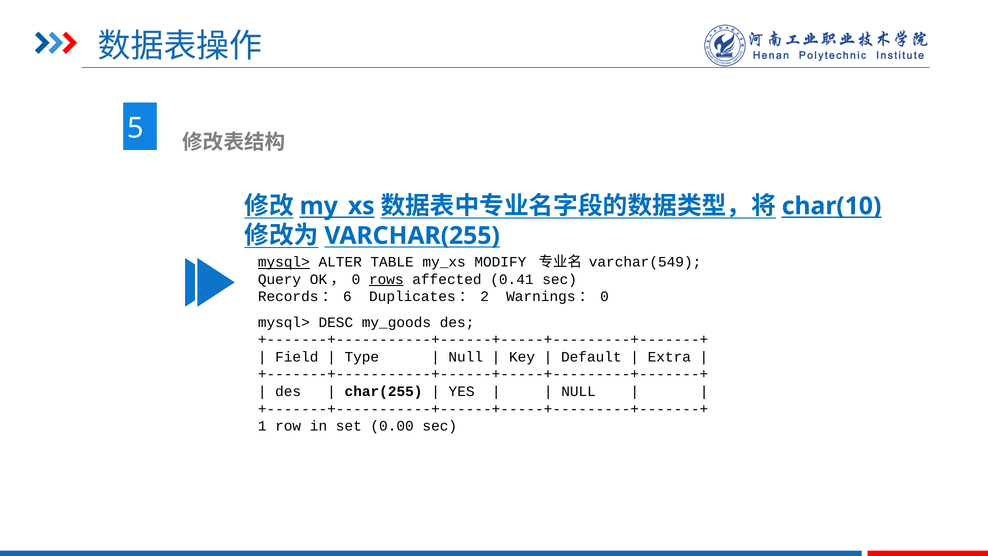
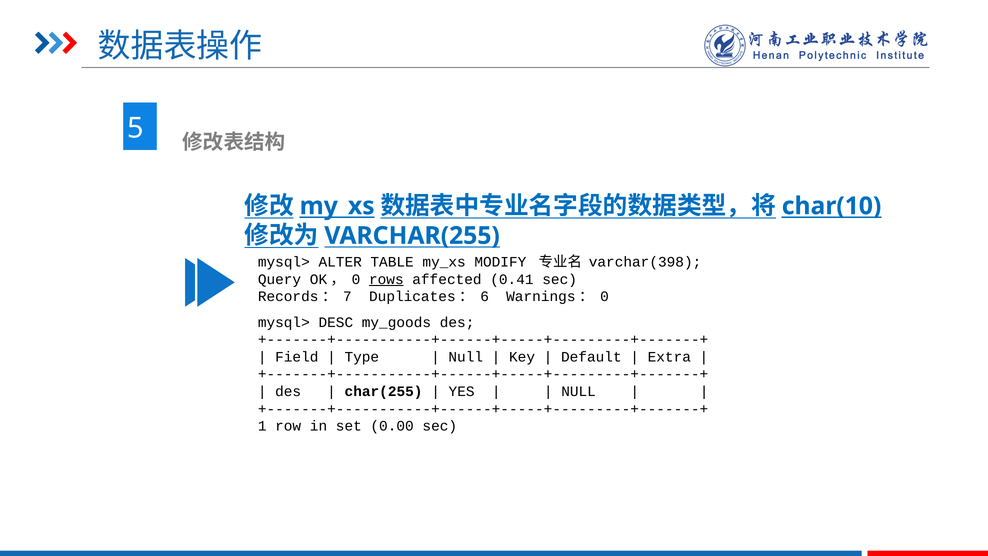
mysql> at (284, 262) underline: present -> none
varchar(549: varchar(549 -> varchar(398
6: 6 -> 7
2: 2 -> 6
